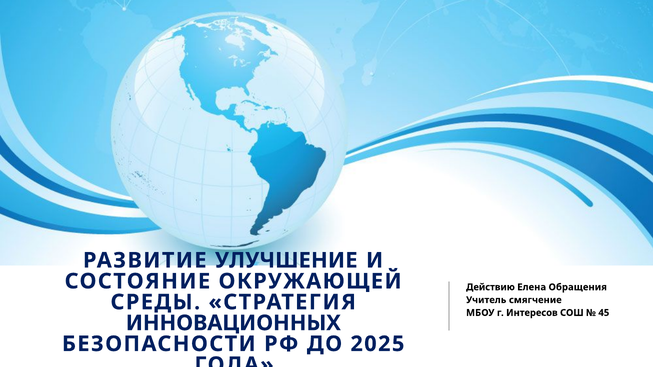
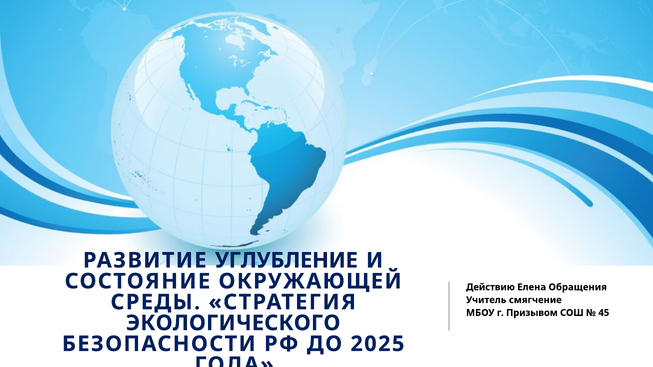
УЛУЧШЕНИЕ: УЛУЧШЕНИЕ -> УГЛУБЛЕНИЕ
Интересов: Интересов -> Призывом
ИННОВАЦИОННЫХ: ИННОВАЦИОННЫХ -> ЭКОЛОГИЧЕСКОГО
